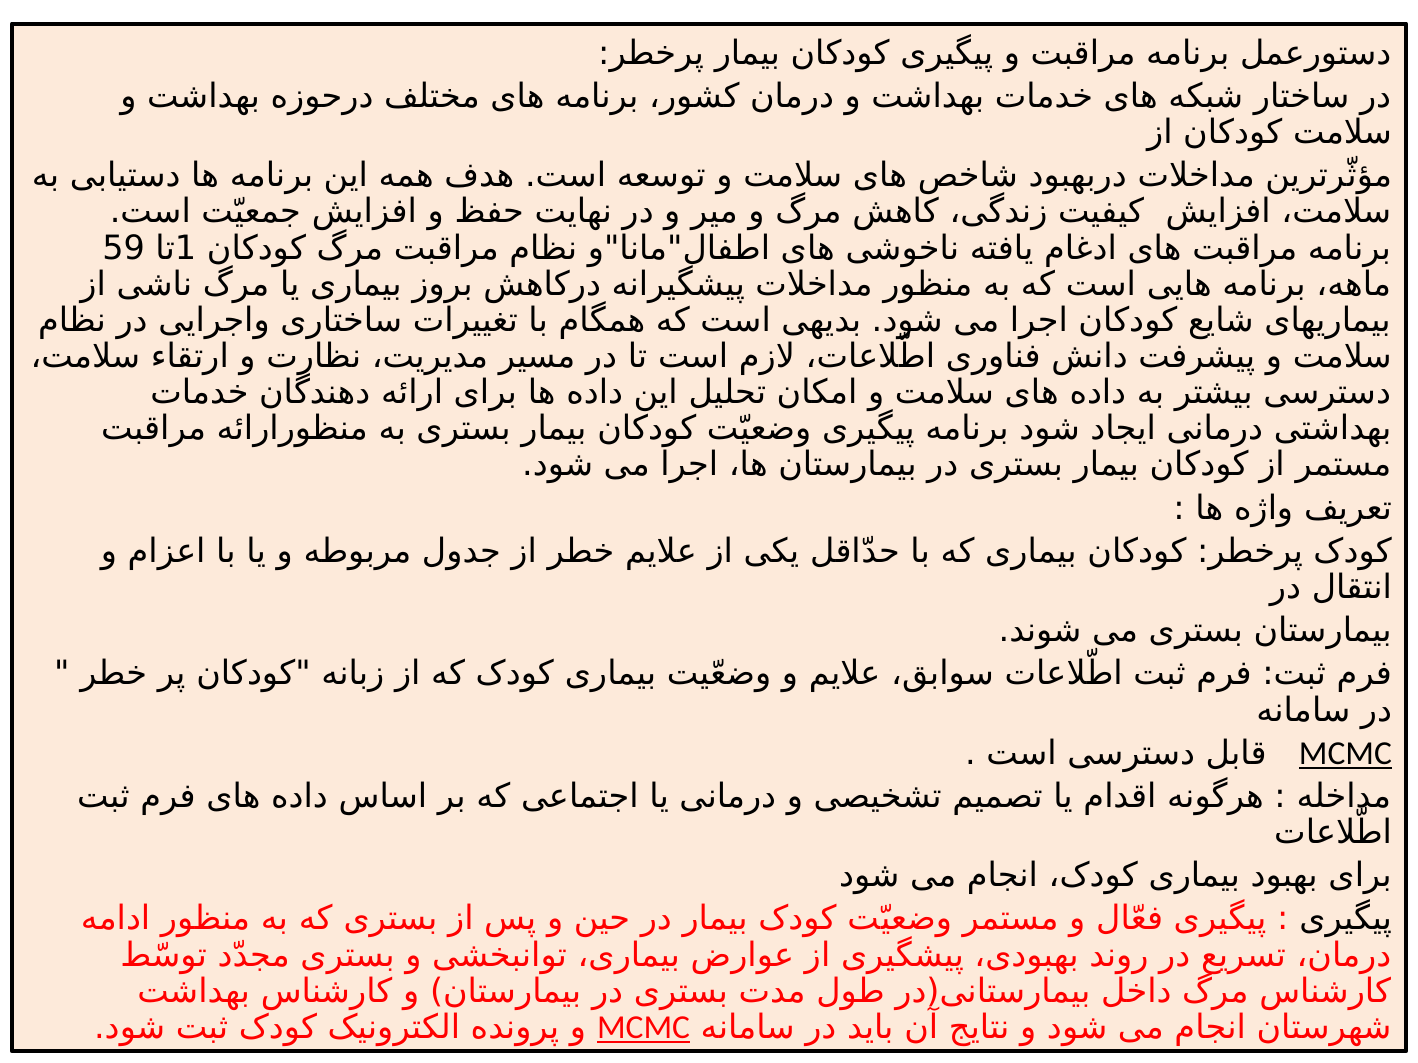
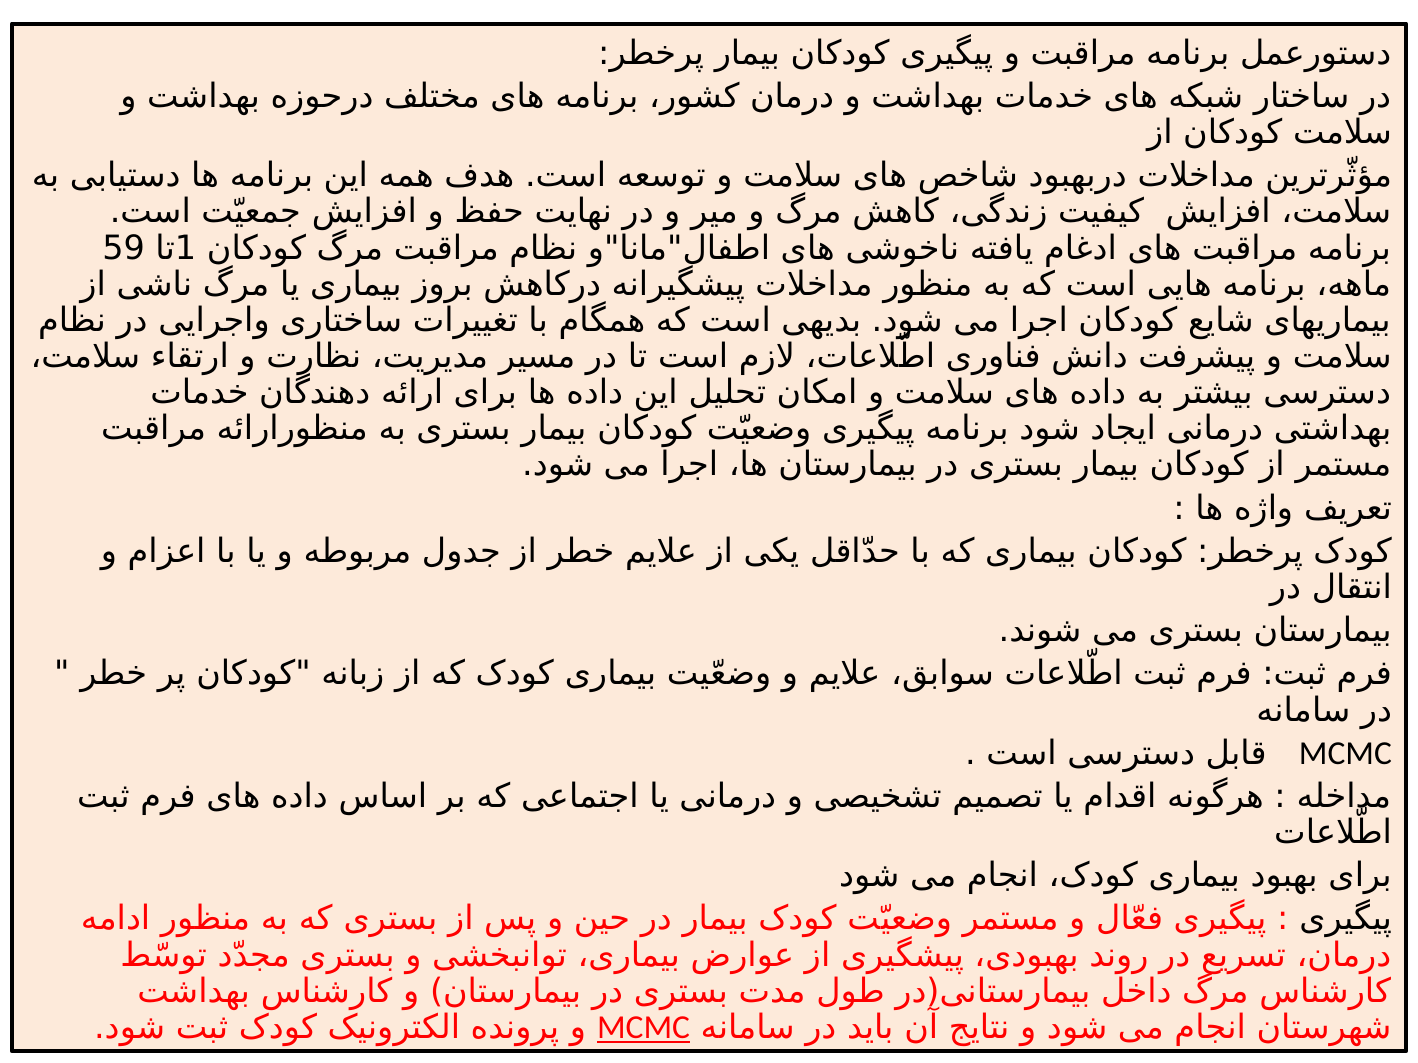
MCMC at (1345, 754) underline: present -> none
